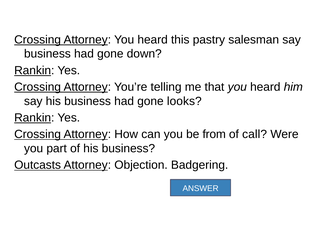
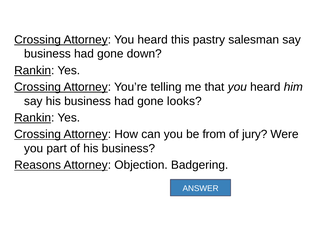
call: call -> jury
Outcasts: Outcasts -> Reasons
